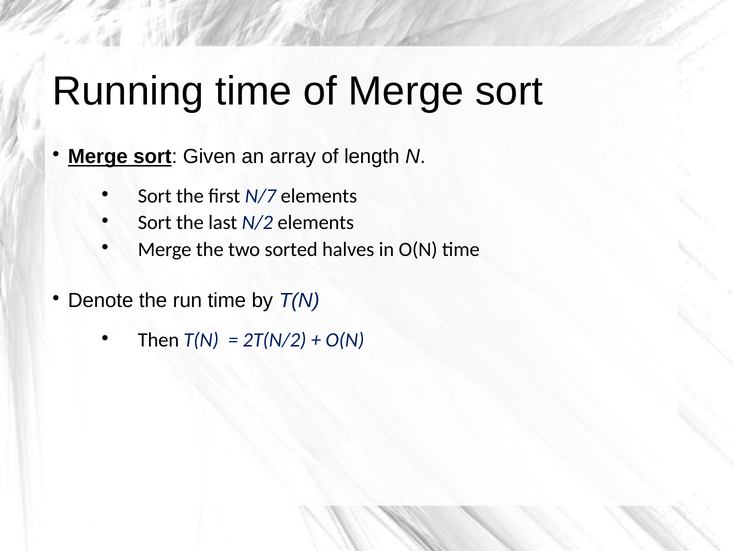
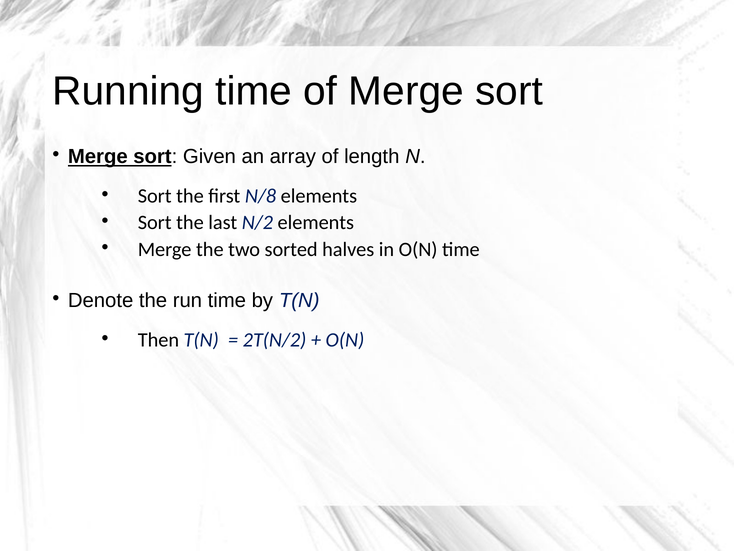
N/7: N/7 -> N/8
